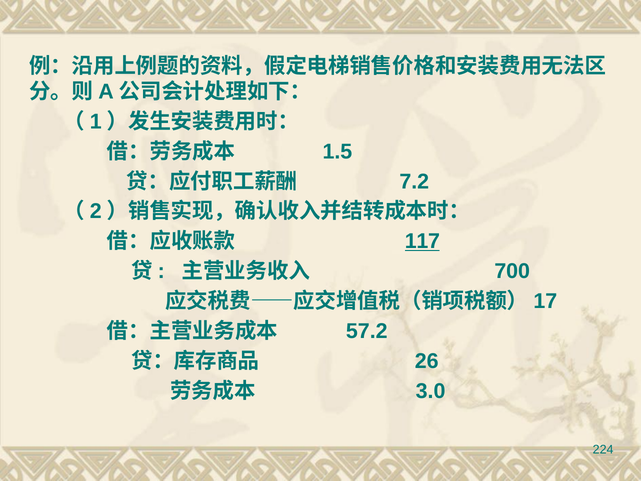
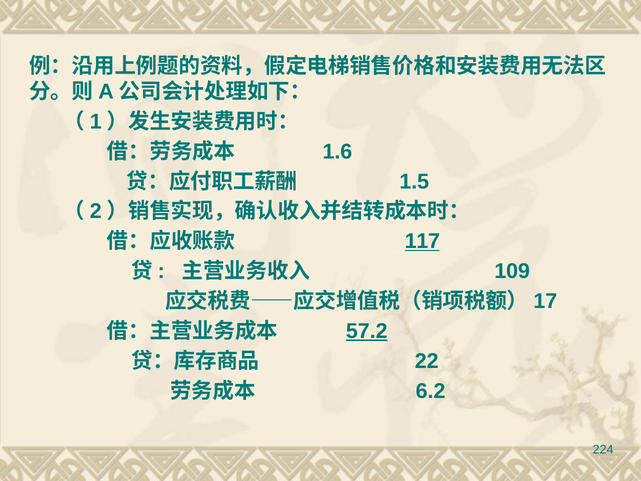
1.5: 1.5 -> 1.6
7.2: 7.2 -> 1.5
700: 700 -> 109
57.2 underline: none -> present
26: 26 -> 22
3.0: 3.0 -> 6.2
